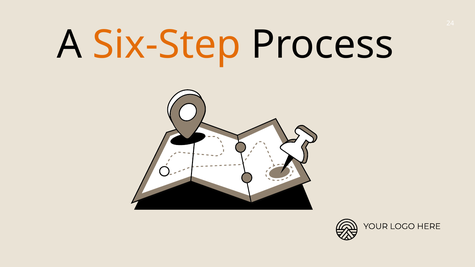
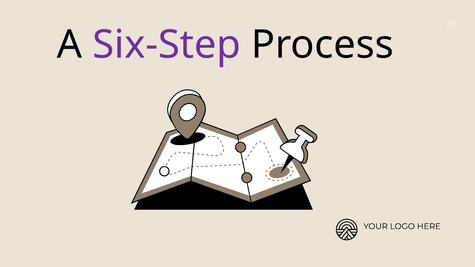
Six-Step colour: orange -> purple
